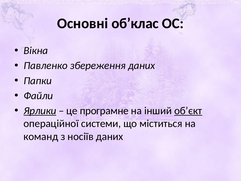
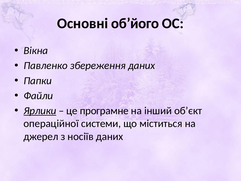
об’клас: об’клас -> об’його
об’єкт underline: present -> none
команд: команд -> джерел
